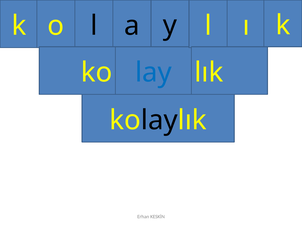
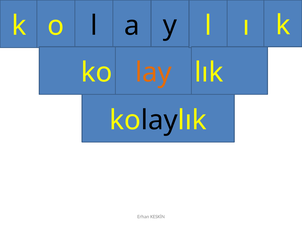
lay colour: blue -> orange
